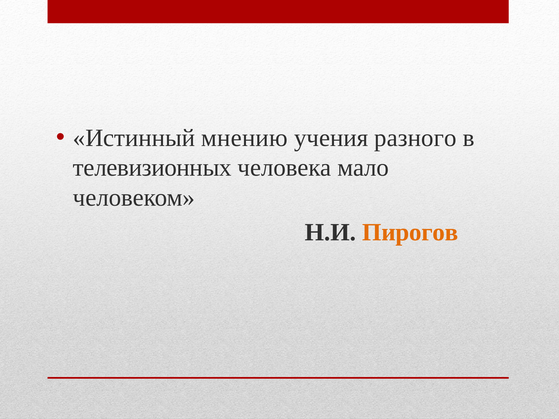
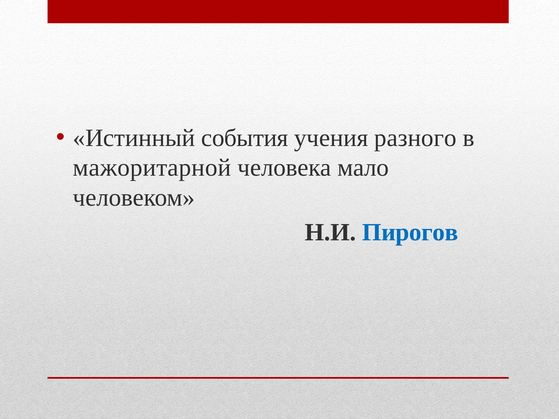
мнению: мнению -> события
телевизионных: телевизионных -> мажоритарной
Пирогов colour: orange -> blue
